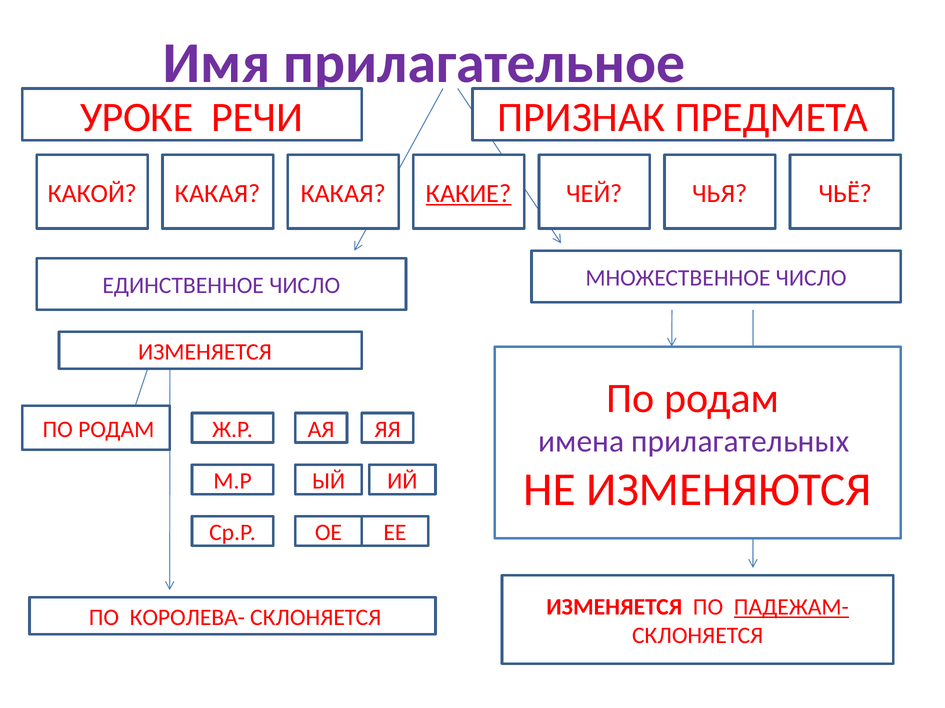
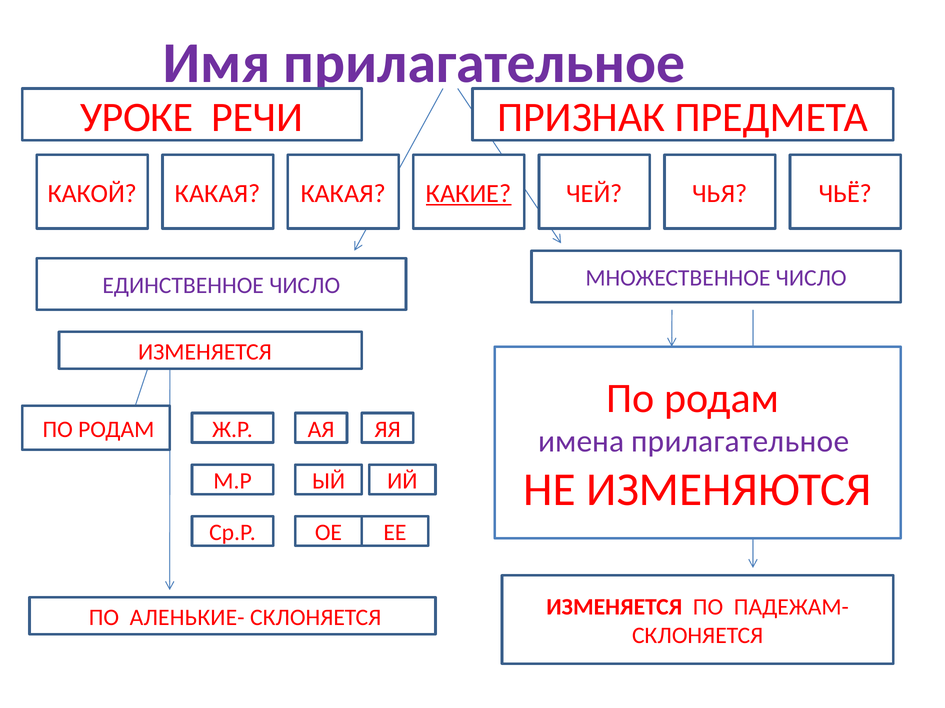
имена прилагательных: прилагательных -> прилагательное
ПАДЕЖАМ- underline: present -> none
КОРОЛЕВА-: КОРОЛЕВА- -> АЛЕНЬКИЕ-
